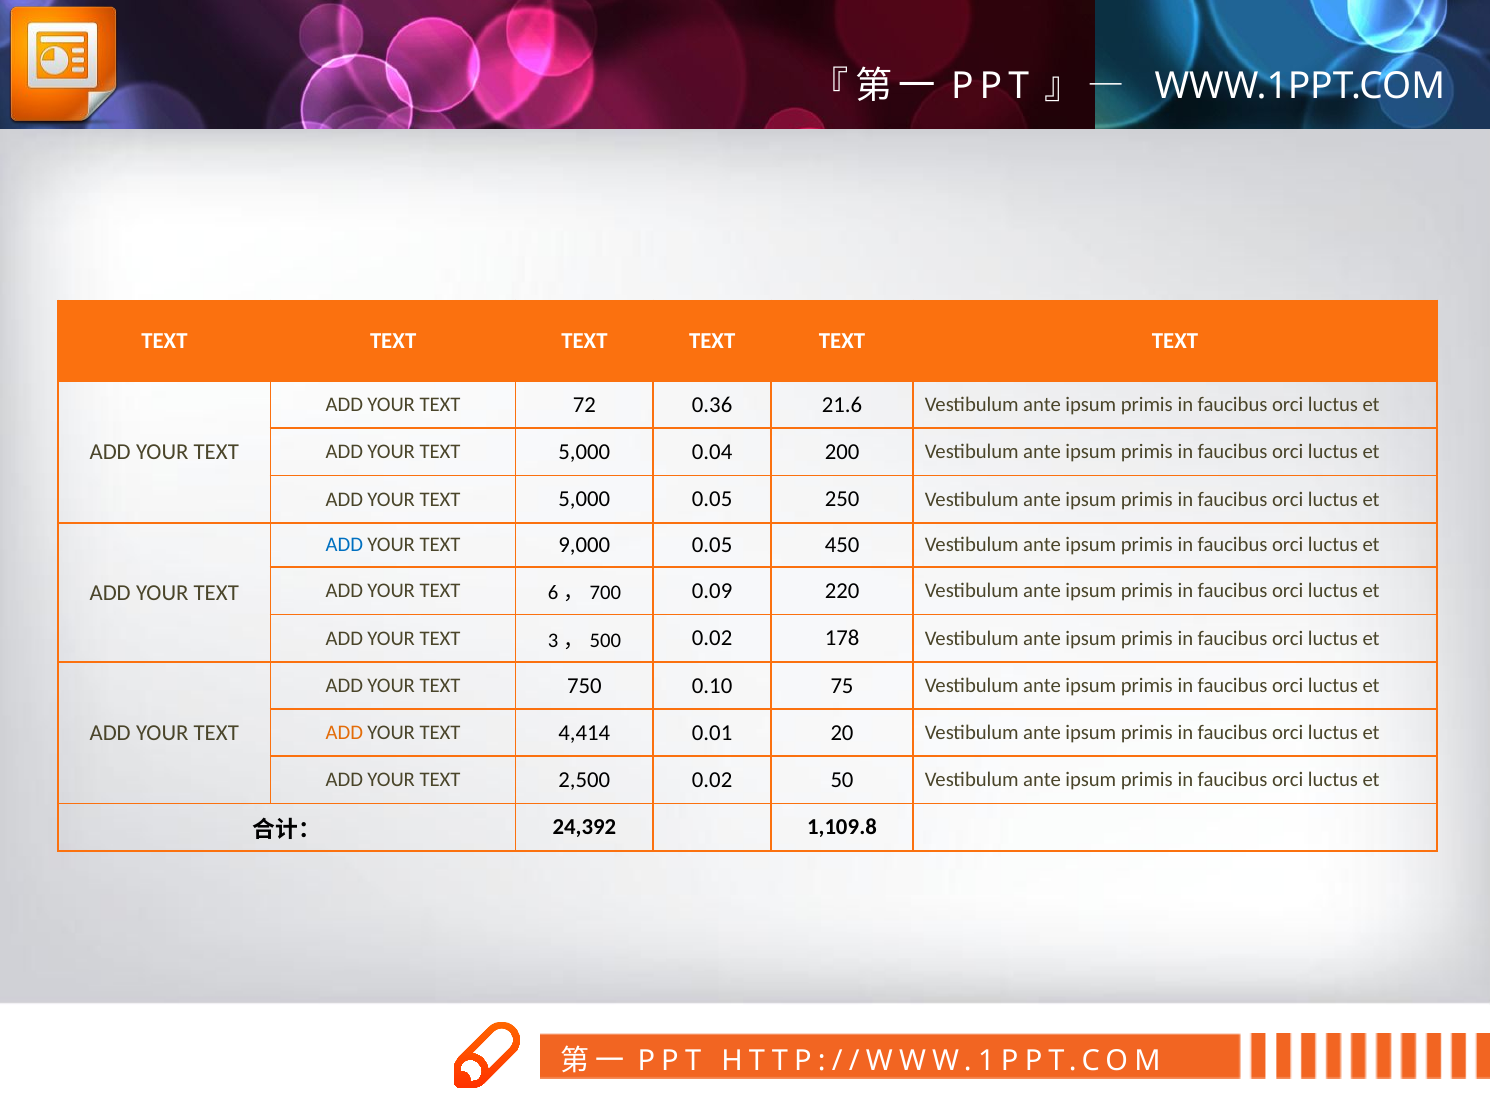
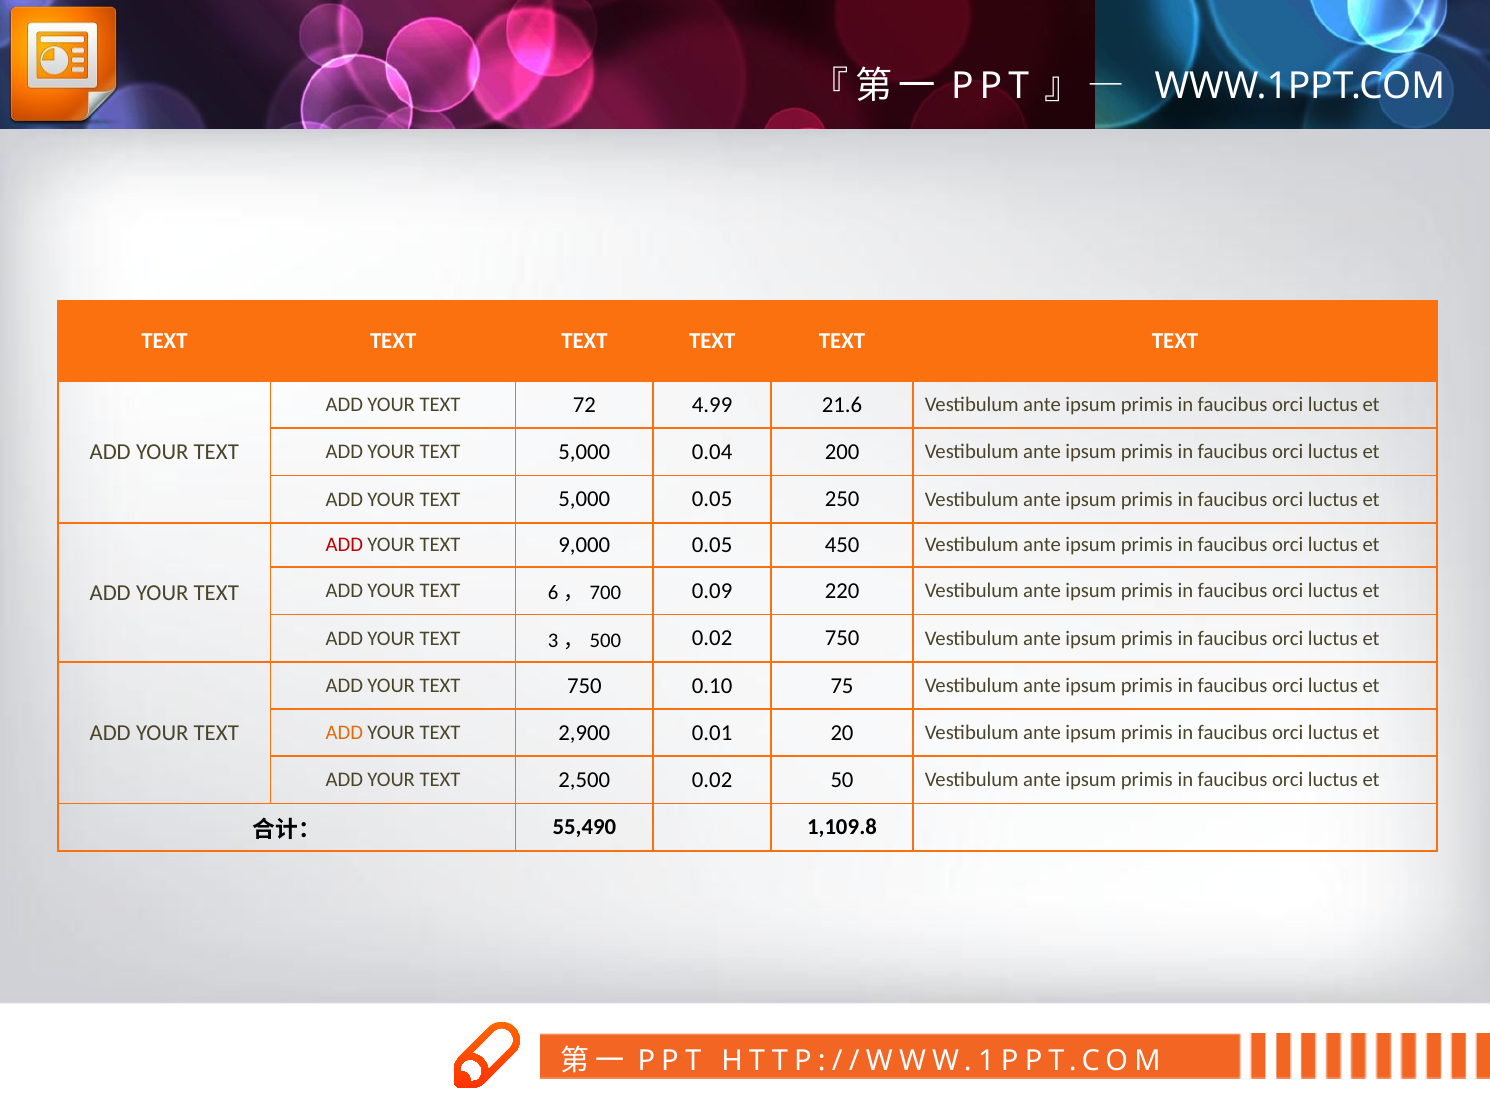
0.36: 0.36 -> 4.99
ADD at (344, 545) colour: blue -> red
0.02 178: 178 -> 750
4,414: 4,414 -> 2,900
24,392: 24,392 -> 55,490
